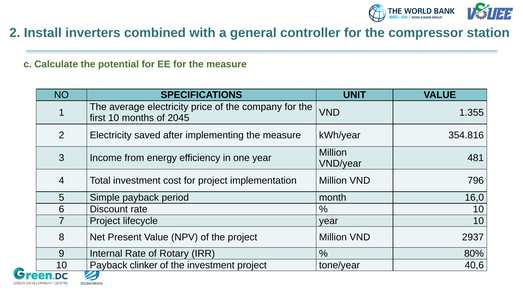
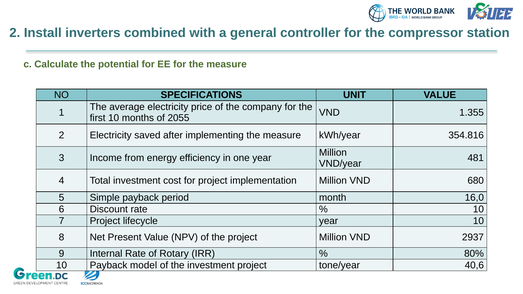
2045: 2045 -> 2055
796: 796 -> 680
clinker: clinker -> model
